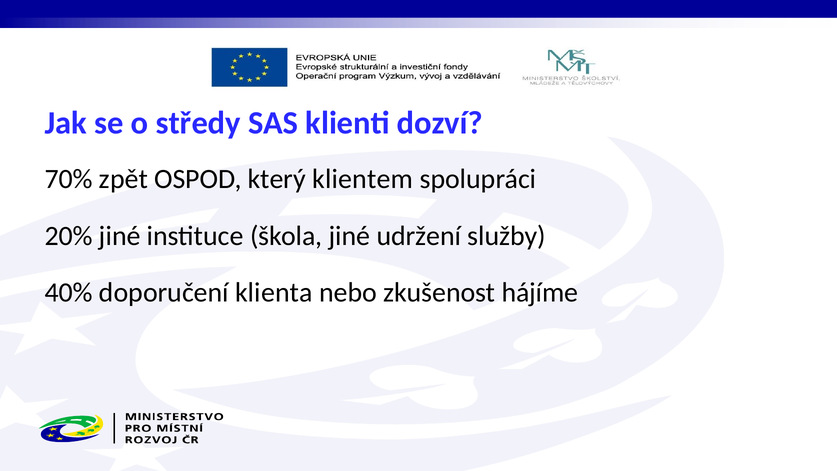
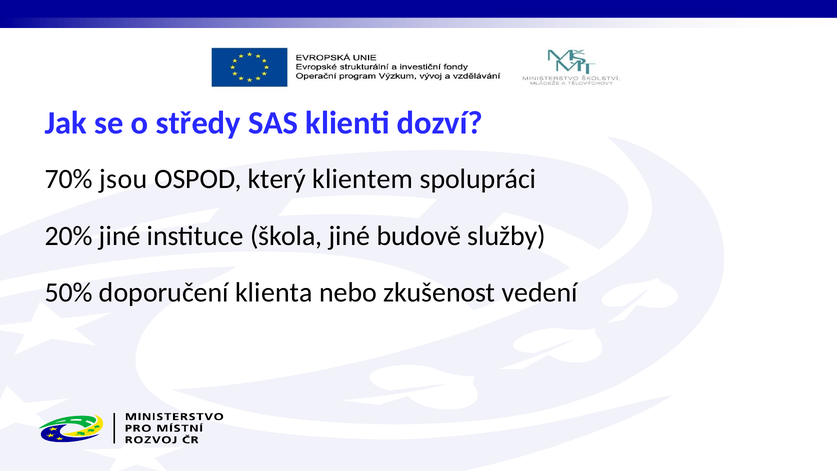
zpět: zpět -> jsou
udržení: udržení -> budově
40%: 40% -> 50%
hájíme: hájíme -> vedení
